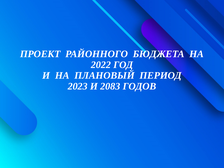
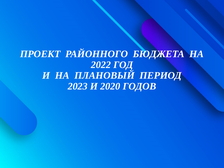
2083: 2083 -> 2020
